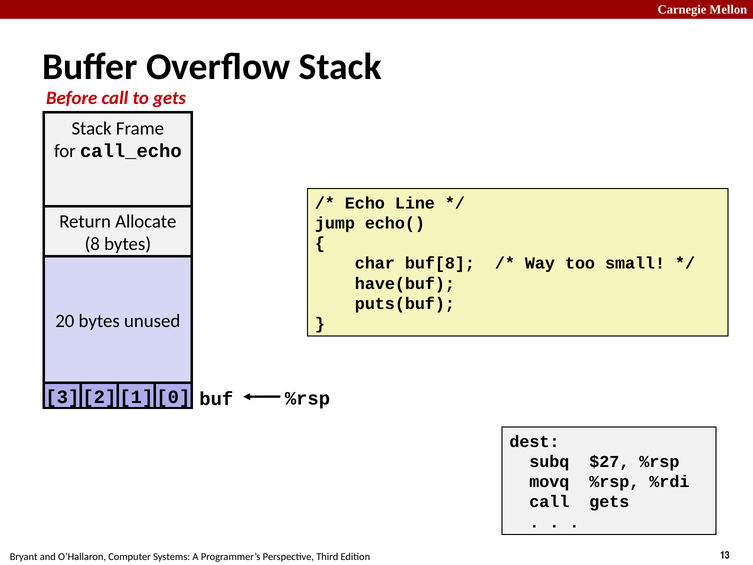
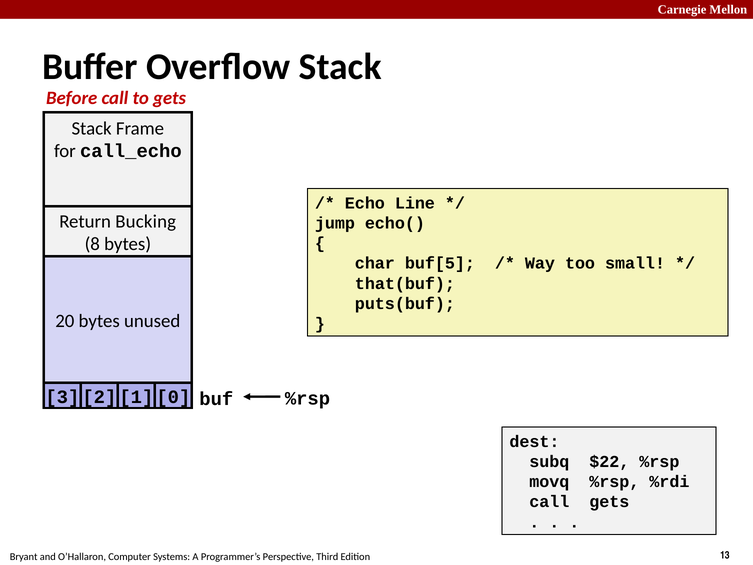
Allocate: Allocate -> Bucking
buf[8: buf[8 -> buf[5
have(buf: have(buf -> that(buf
$27: $27 -> $22
